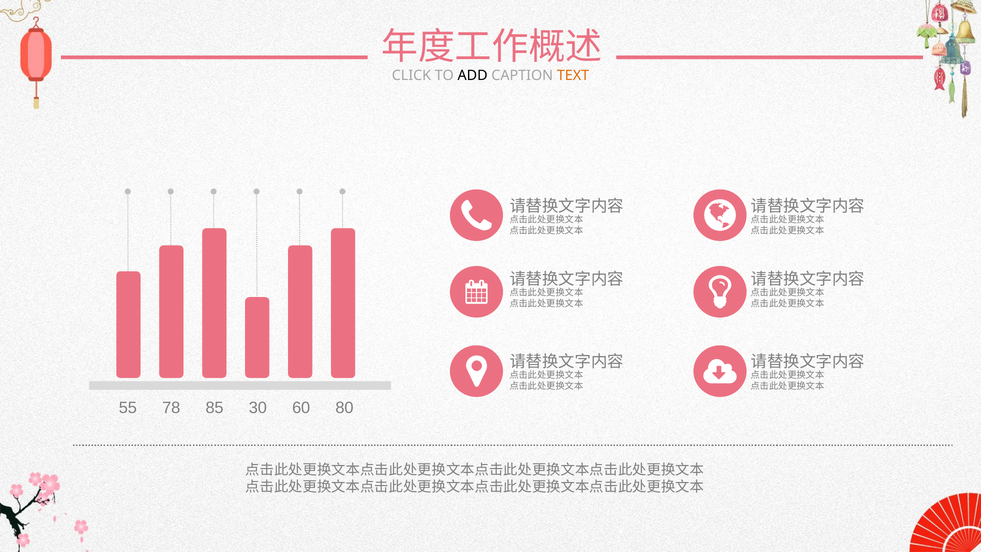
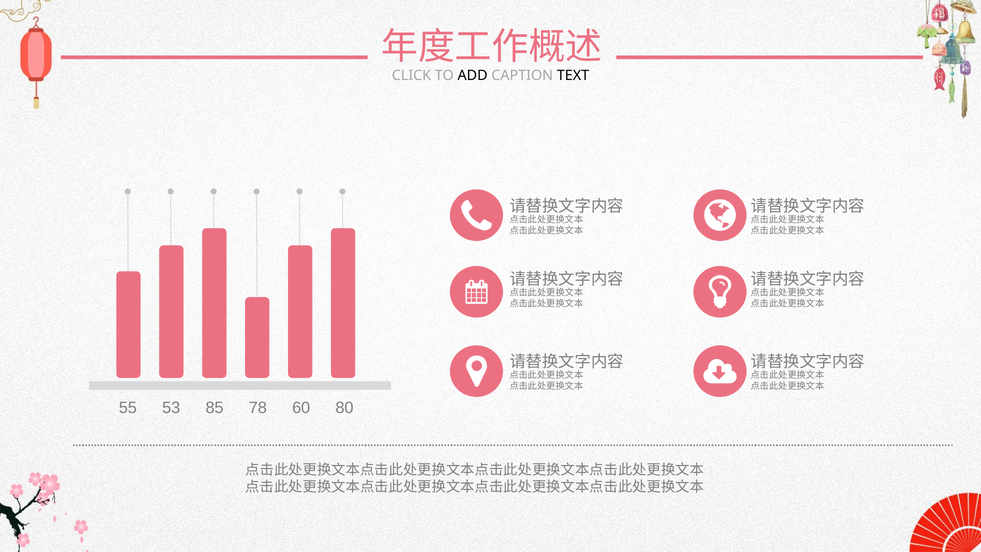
TEXT colour: orange -> black
78: 78 -> 53
30: 30 -> 78
